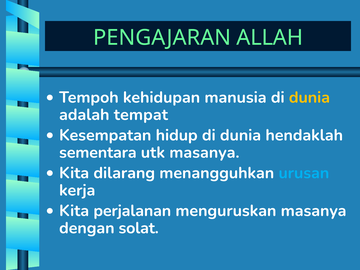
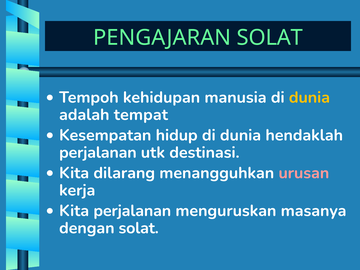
PENGAJARAN ALLAH: ALLAH -> SOLAT
sementara at (98, 152): sementara -> perjalanan
utk masanya: masanya -> destinasi
urusan colour: light blue -> pink
